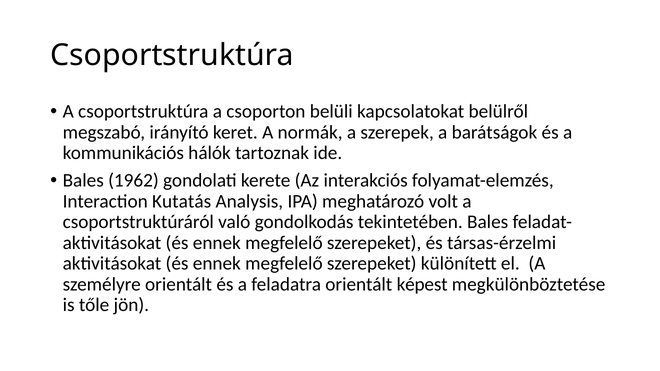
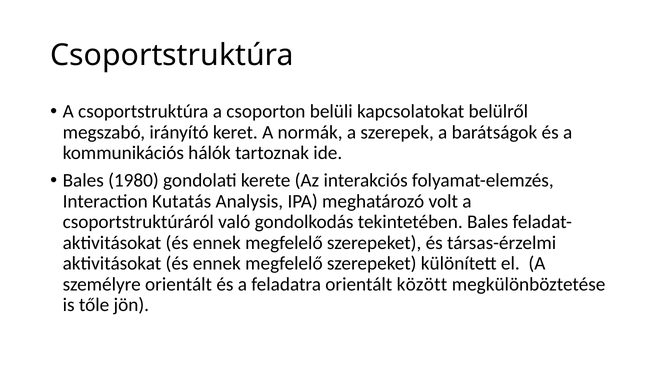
1962: 1962 -> 1980
képest: képest -> között
